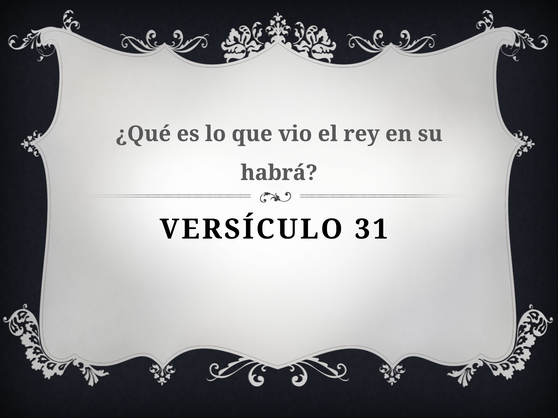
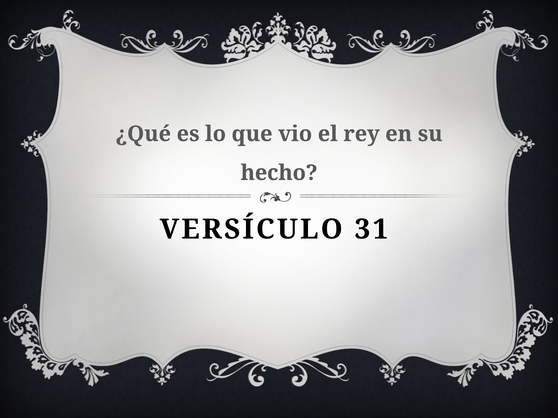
habrá: habrá -> hecho
